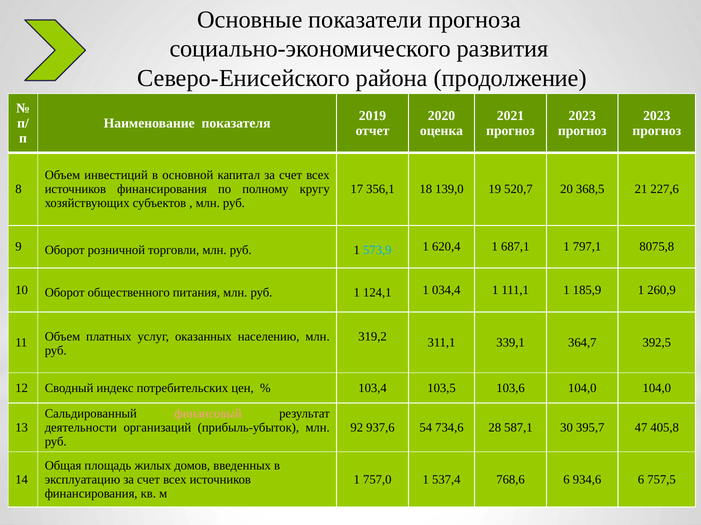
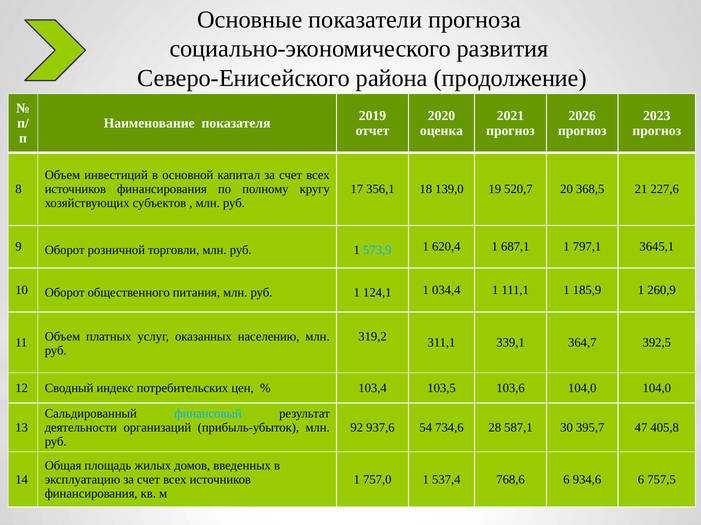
2023 at (582, 116): 2023 -> 2026
8075,8: 8075,8 -> 3645,1
финансовый colour: pink -> light blue
